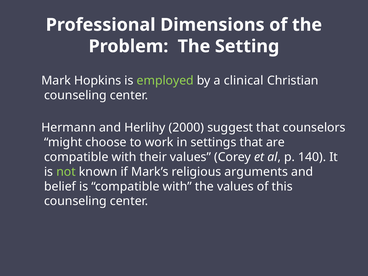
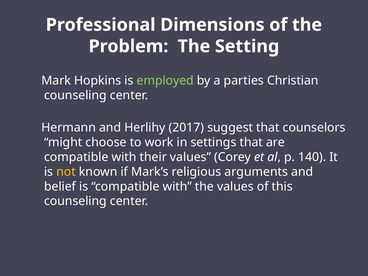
clinical: clinical -> parties
2000: 2000 -> 2017
not colour: light green -> yellow
